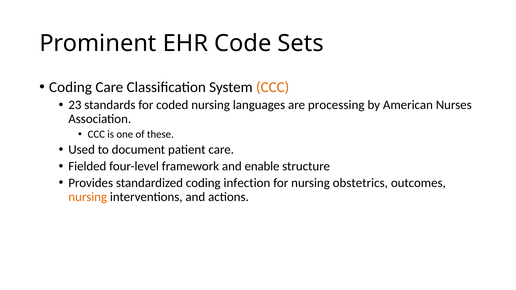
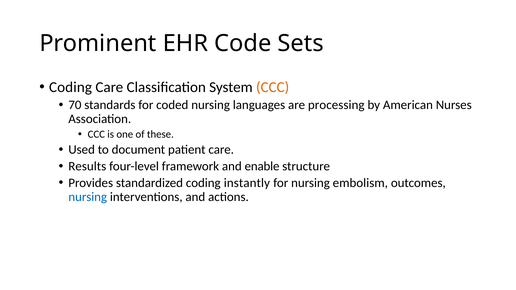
23: 23 -> 70
Fielded: Fielded -> Results
infection: infection -> instantly
obstetrics: obstetrics -> embolism
nursing at (88, 197) colour: orange -> blue
